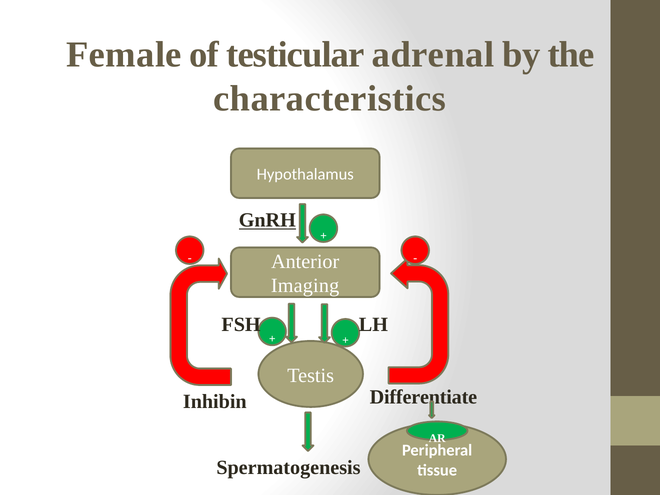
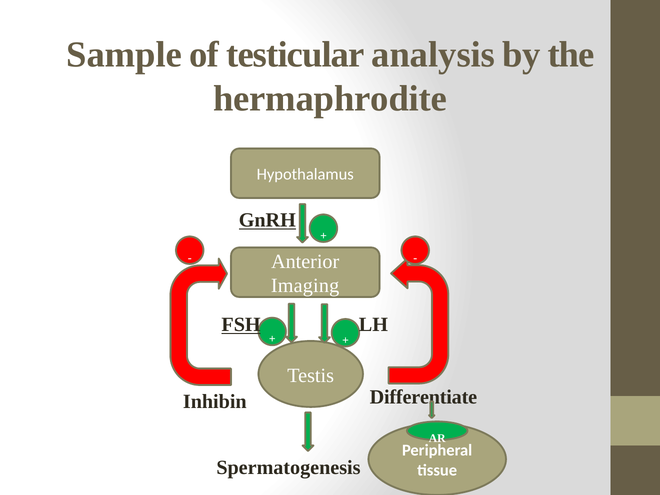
Female: Female -> Sample
adrenal: adrenal -> analysis
characteristics: characteristics -> hermaphrodite
FSH underline: none -> present
